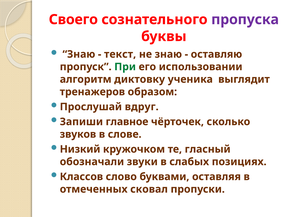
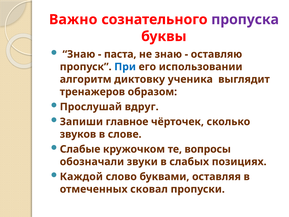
Своего: Своего -> Важно
текст: текст -> паста
При colour: green -> blue
Низкий: Низкий -> Слабые
гласный: гласный -> вопросы
Классов: Классов -> Каждой
